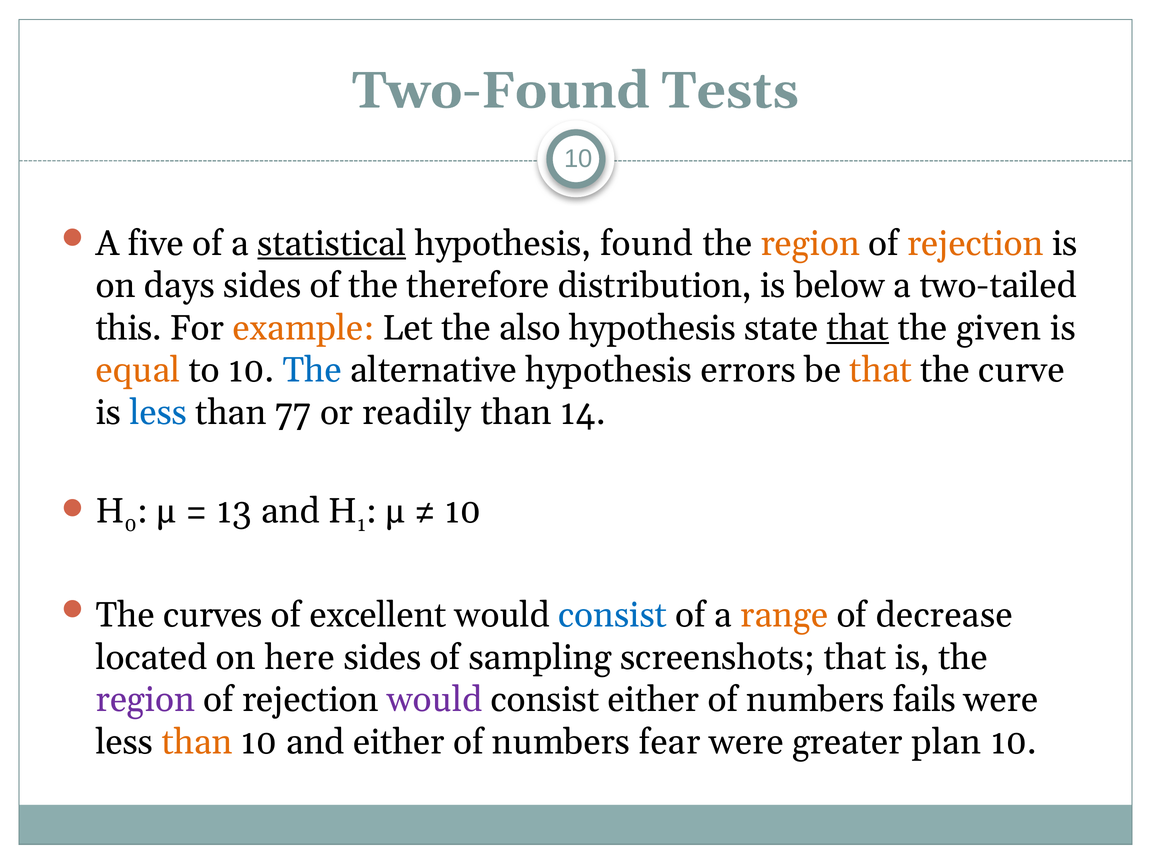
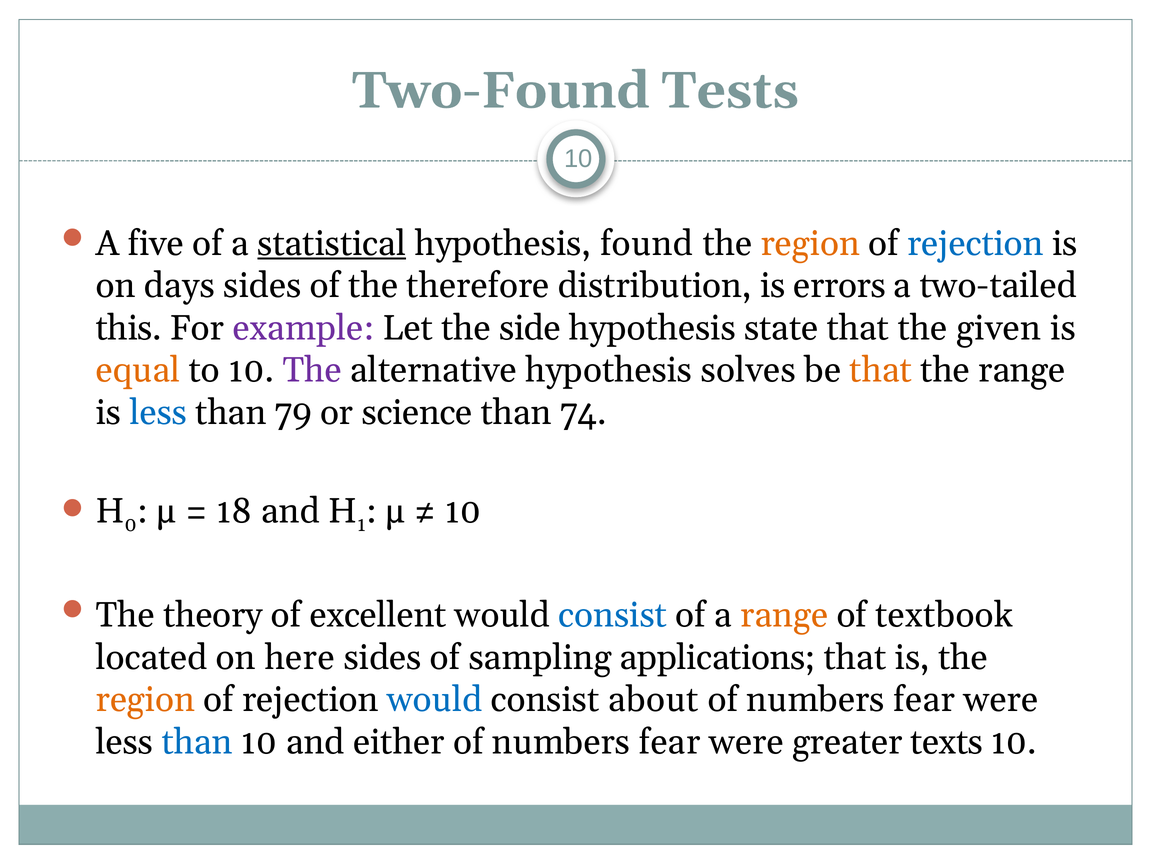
rejection at (975, 244) colour: orange -> blue
below: below -> errors
example colour: orange -> purple
also: also -> side
that at (858, 328) underline: present -> none
The at (312, 370) colour: blue -> purple
errors: errors -> solves
the curve: curve -> range
77: 77 -> 79
readily: readily -> science
14: 14 -> 74
13: 13 -> 18
curves: curves -> theory
decrease: decrease -> textbook
screenshots: screenshots -> applications
region at (145, 700) colour: purple -> orange
would at (435, 700) colour: purple -> blue
consist either: either -> about
fails at (925, 700): fails -> fear
than at (197, 742) colour: orange -> blue
plan: plan -> texts
